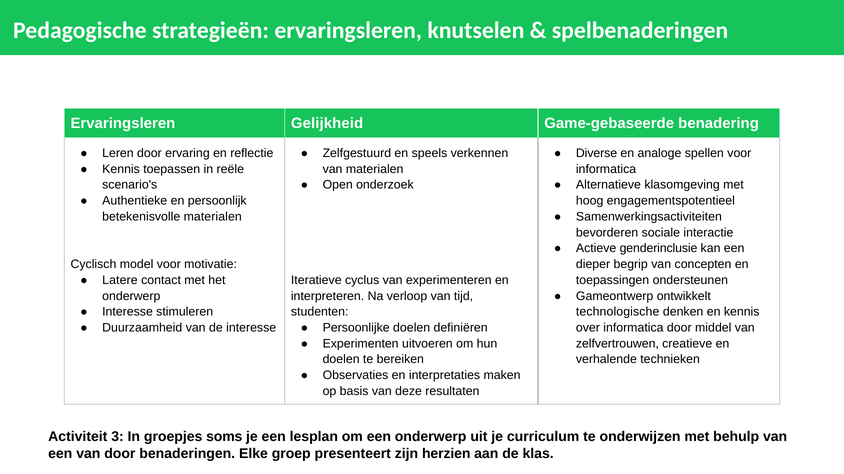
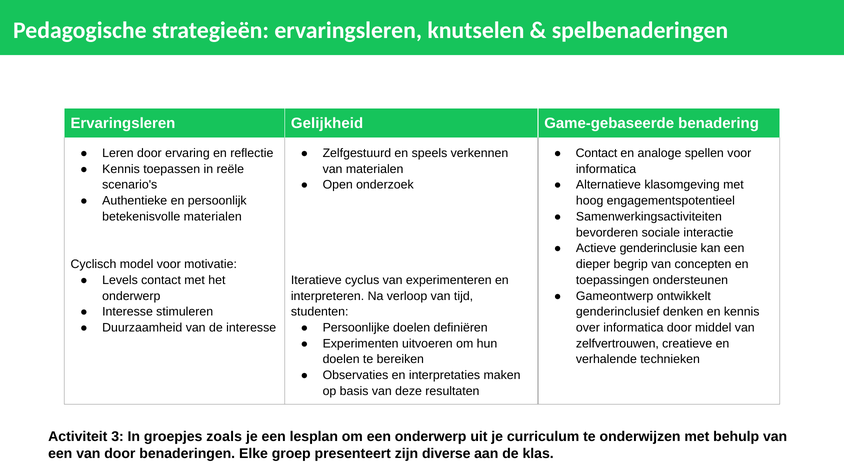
Diverse at (597, 153): Diverse -> Contact
Latere: Latere -> Levels
technologische: technologische -> genderinclusief
soms: soms -> zoals
herzien: herzien -> diverse
